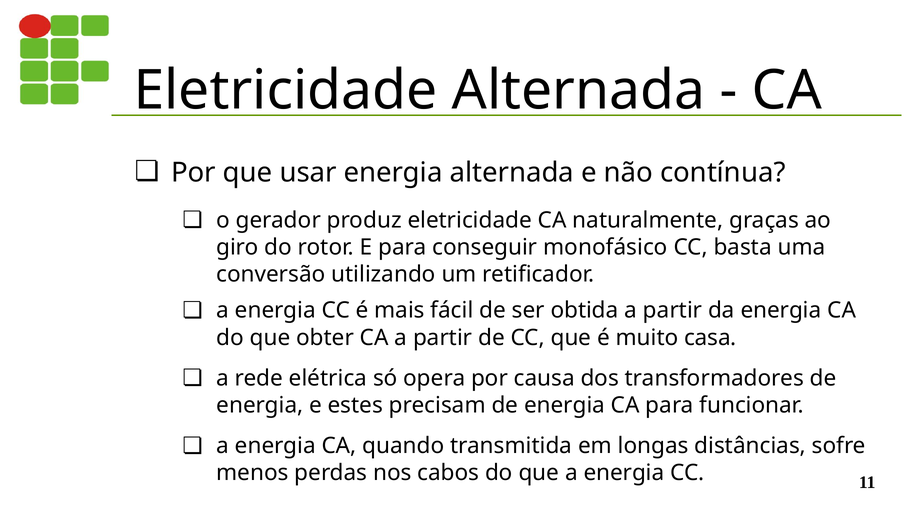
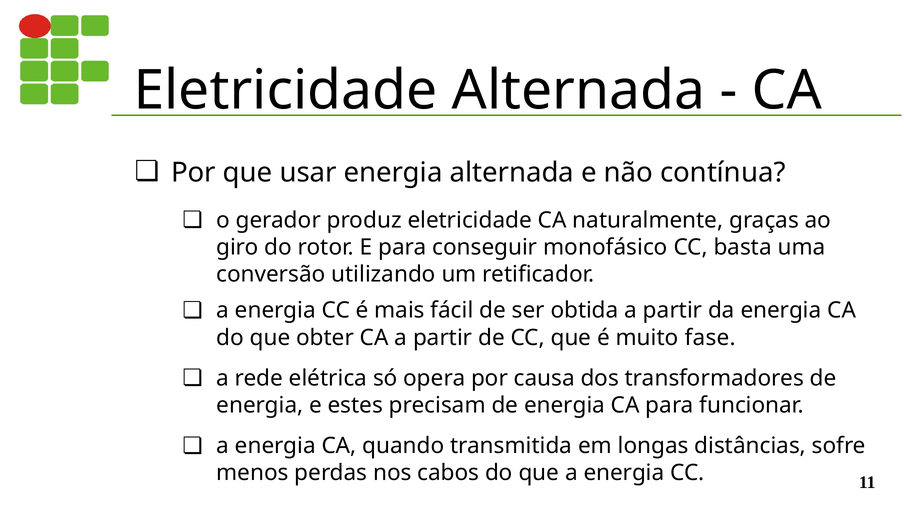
casa: casa -> fase
